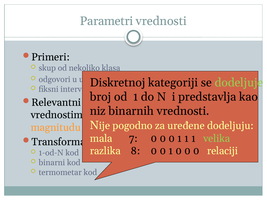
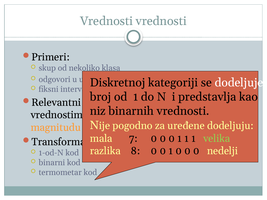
Parametri at (106, 21): Parametri -> Vrednosti
dodeljuje colour: light green -> white
relaciji: relaciji -> nedelji
